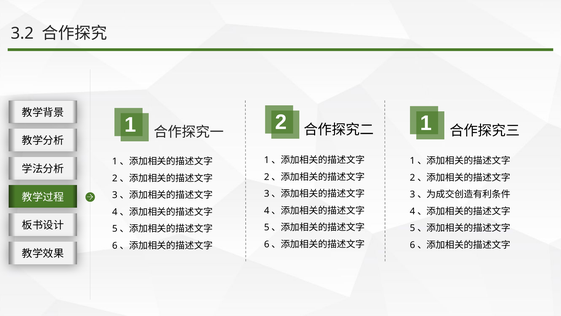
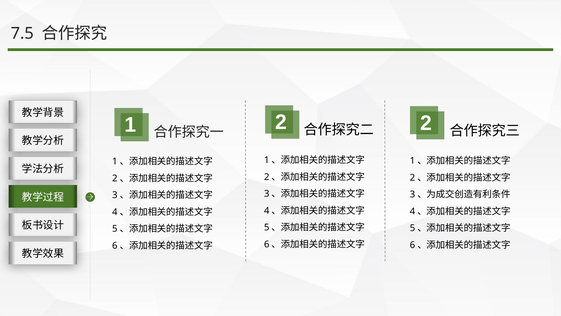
3.2: 3.2 -> 7.5
2 1: 1 -> 2
